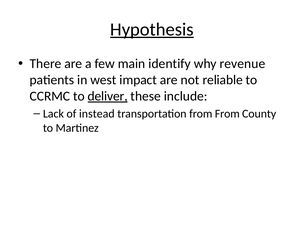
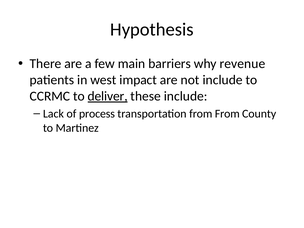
Hypothesis underline: present -> none
identify: identify -> barriers
not reliable: reliable -> include
instead: instead -> process
